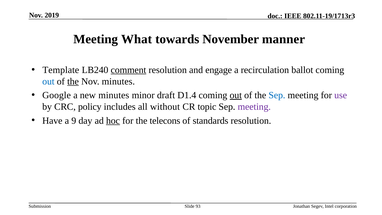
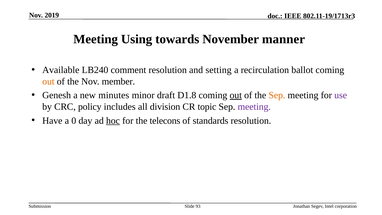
What: What -> Using
Template: Template -> Available
comment underline: present -> none
engage: engage -> setting
out at (48, 81) colour: blue -> orange
the at (73, 81) underline: present -> none
Nov minutes: minutes -> member
Google: Google -> Genesh
D1.4: D1.4 -> D1.8
Sep at (277, 95) colour: blue -> orange
without: without -> division
9: 9 -> 0
